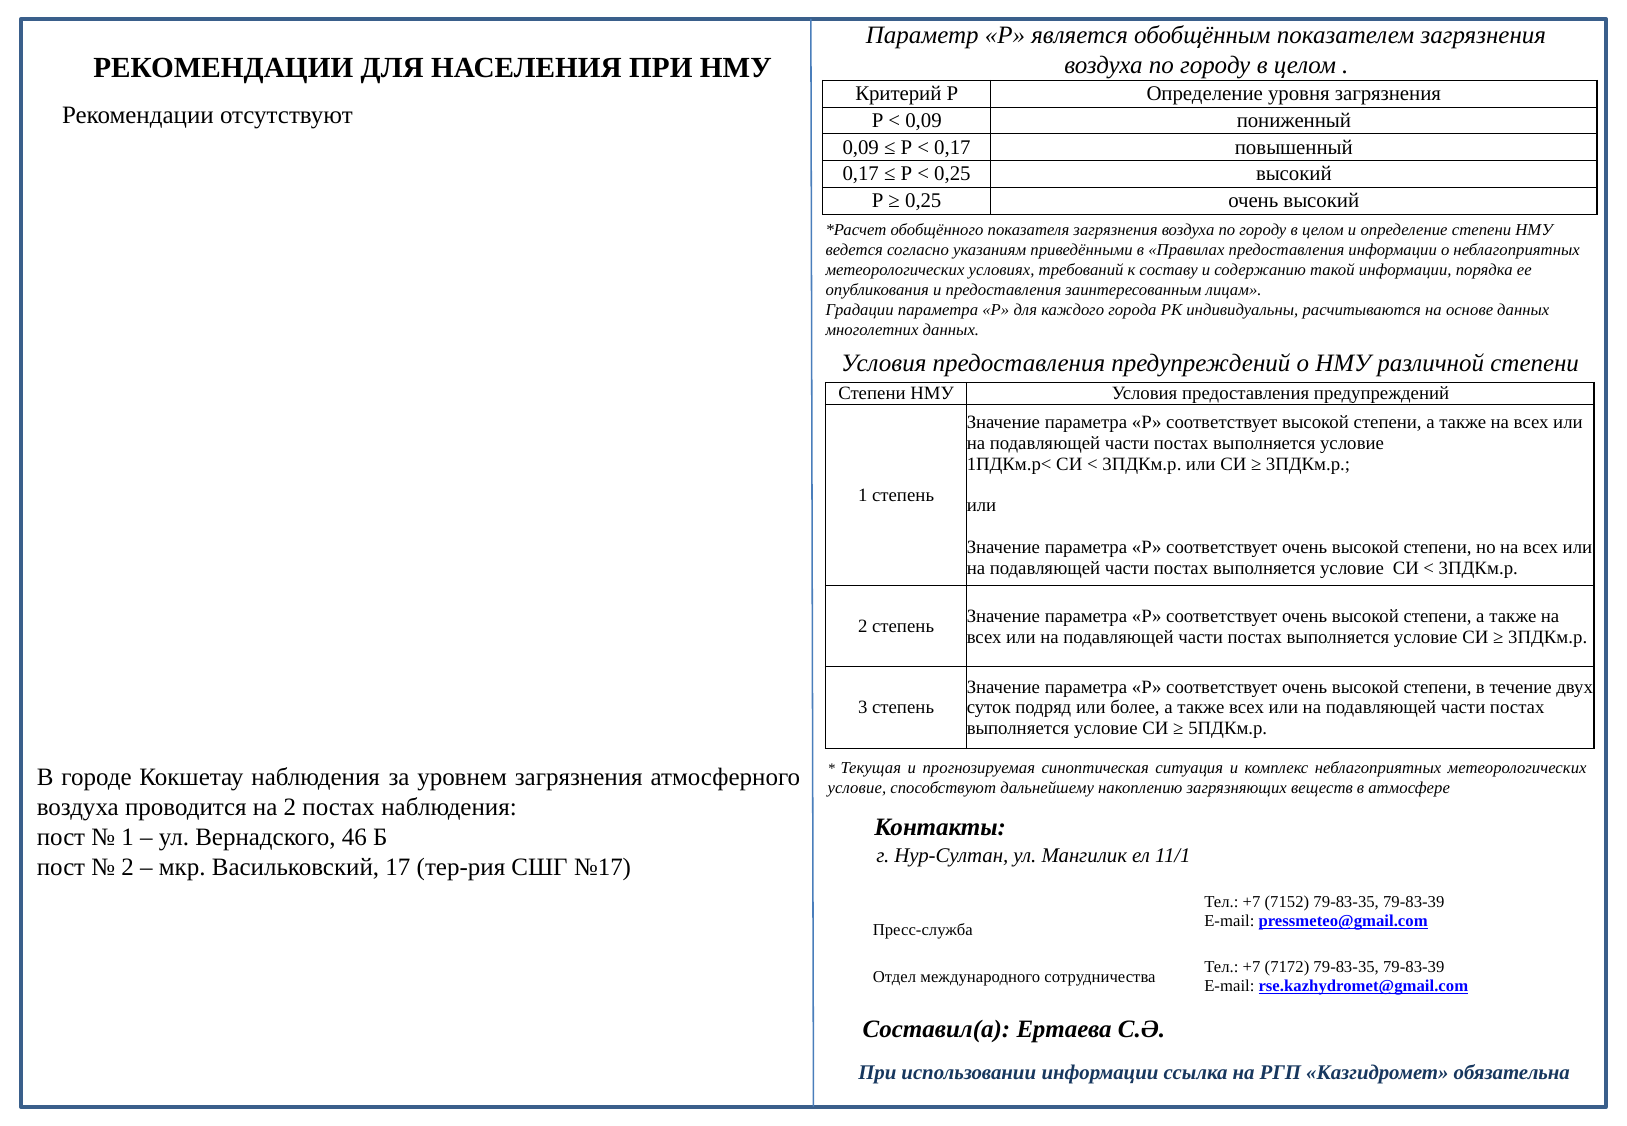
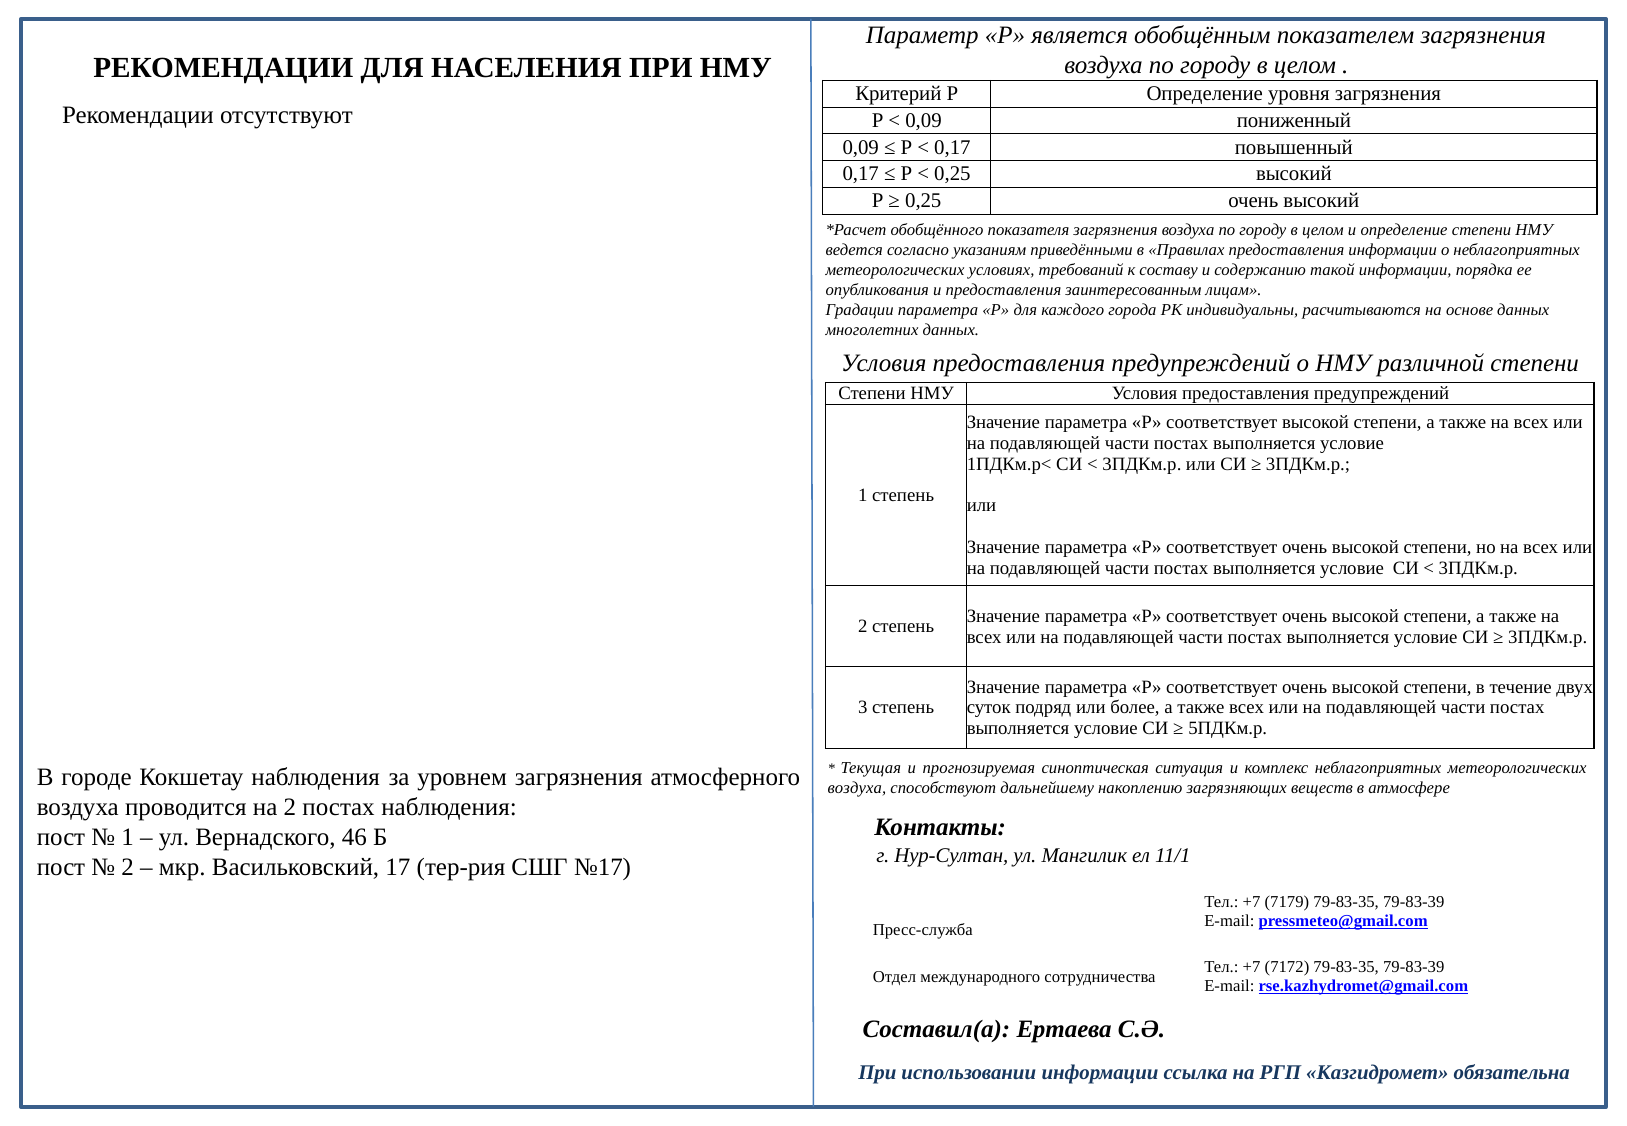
условие at (857, 789): условие -> воздуха
7152: 7152 -> 7179
